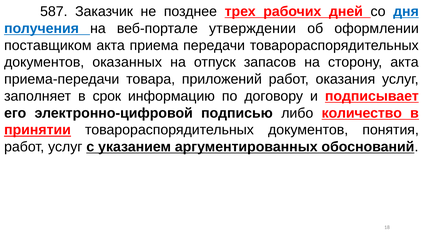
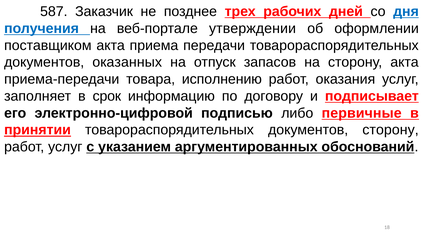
приложений: приложений -> исполнению
количество: количество -> первичные
документов понятия: понятия -> сторону
